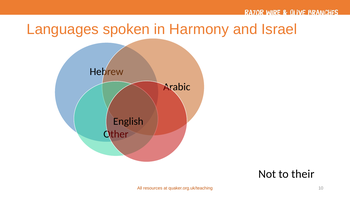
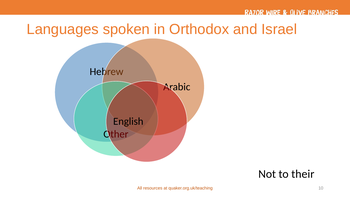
Harmony: Harmony -> Orthodox
